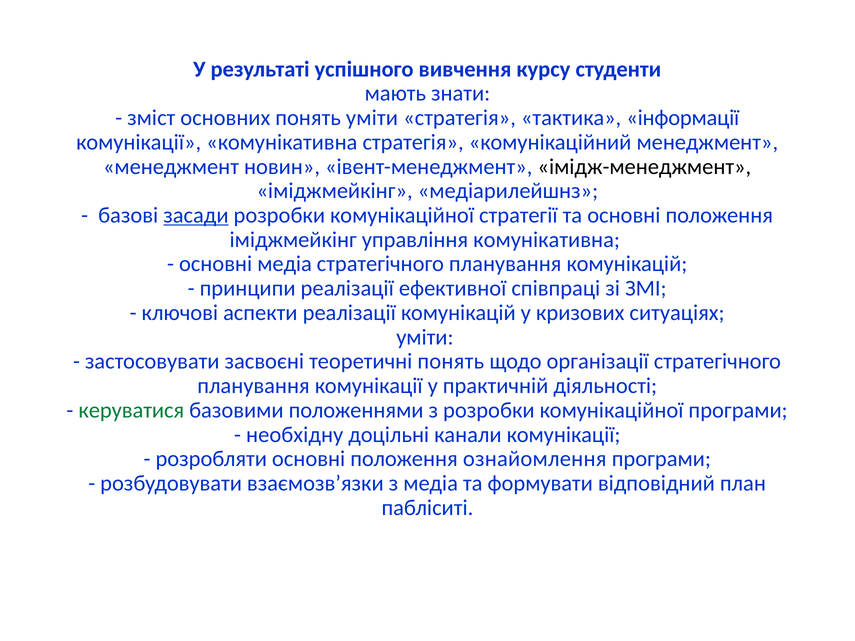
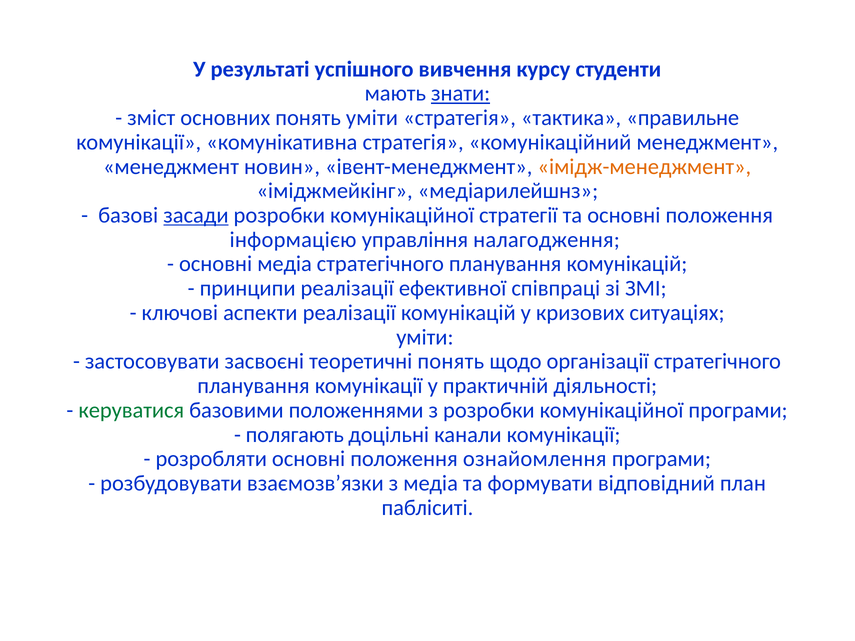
знати underline: none -> present
інформації: інформації -> правильне
імідж-менеджмент colour: black -> orange
іміджмейкінг at (293, 240): іміджмейкінг -> інформацією
управління комунікативна: комунікативна -> налагодження
необхідну: необхідну -> полягають
